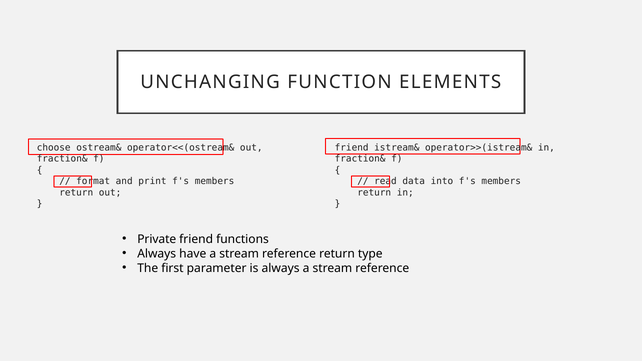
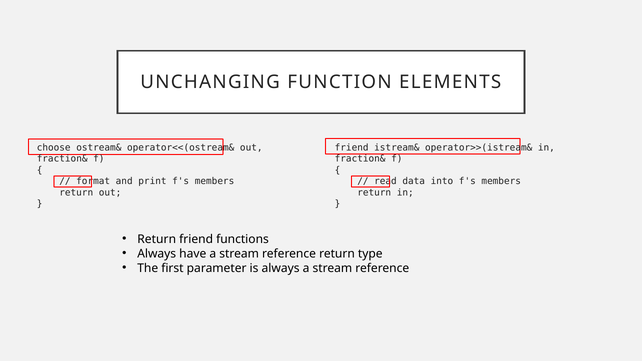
Private at (157, 239): Private -> Return
